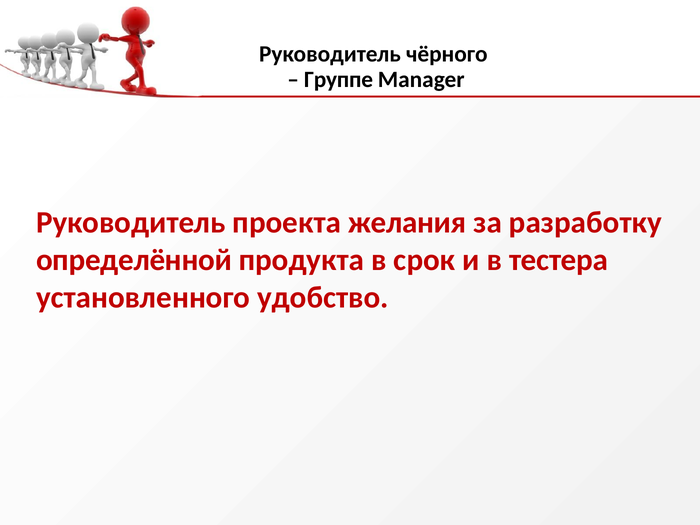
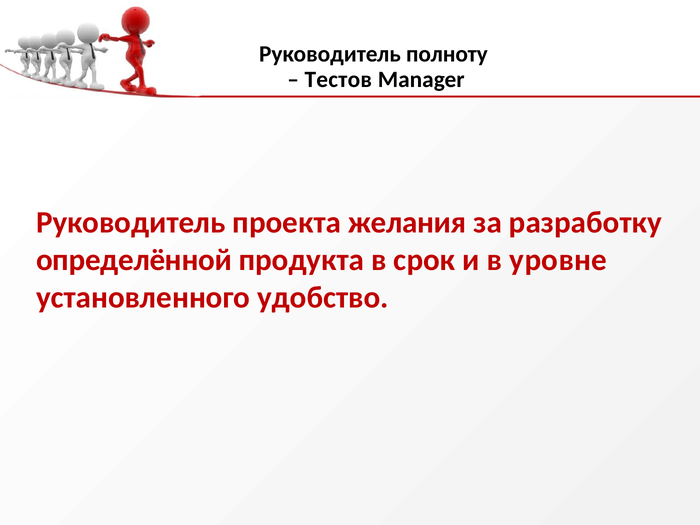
чёрного: чёрного -> полноту
Группе: Группе -> Тестов
тестера: тестера -> уровне
